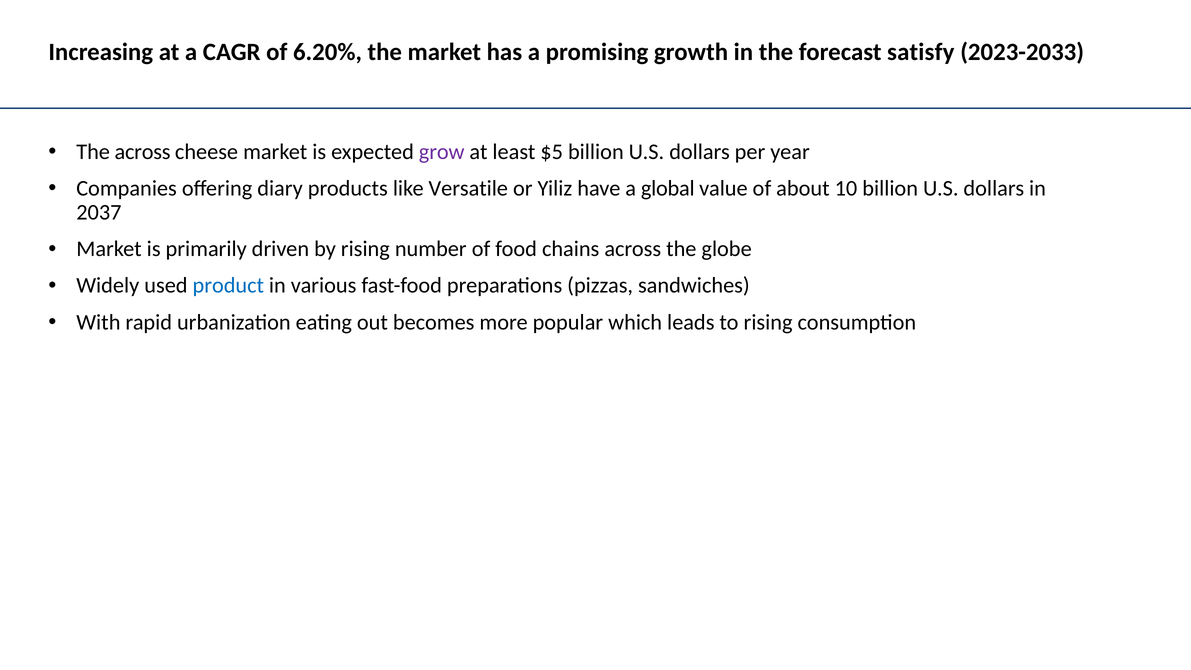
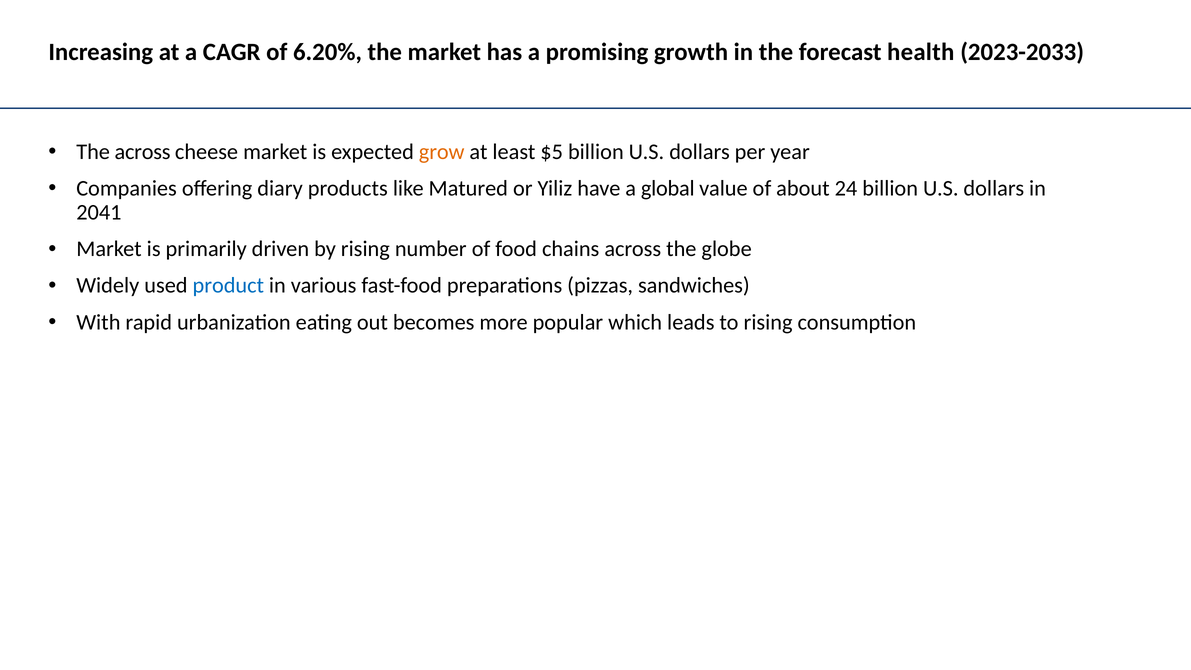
satisfy: satisfy -> health
grow colour: purple -> orange
Versatile: Versatile -> Matured
10: 10 -> 24
2037: 2037 -> 2041
